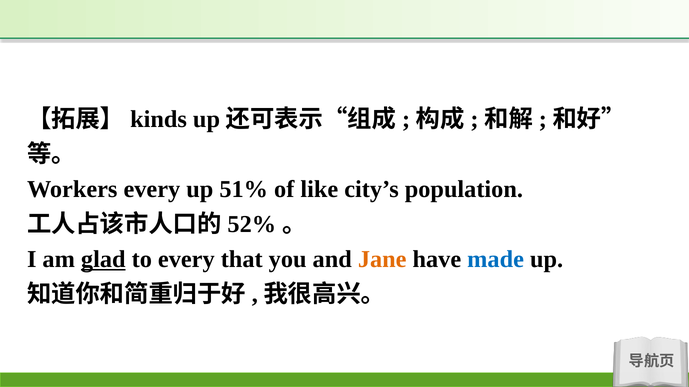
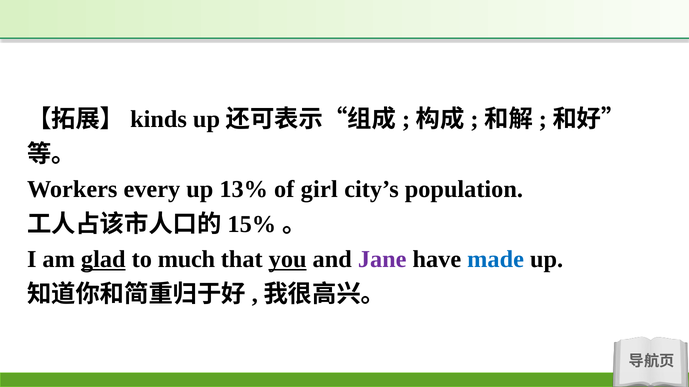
51%: 51% -> 13%
like: like -> girl
52%: 52% -> 15%
to every: every -> much
you underline: none -> present
Jane colour: orange -> purple
